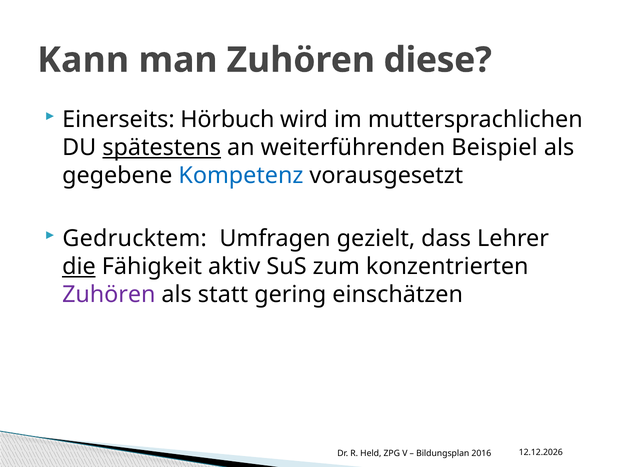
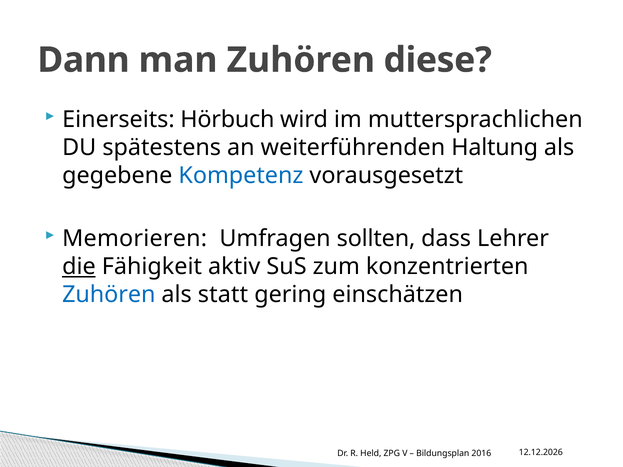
Kann: Kann -> Dann
spätestens underline: present -> none
Beispiel: Beispiel -> Haltung
Gedrucktem: Gedrucktem -> Memorieren
gezielt: gezielt -> sollten
Zuhören at (109, 295) colour: purple -> blue
